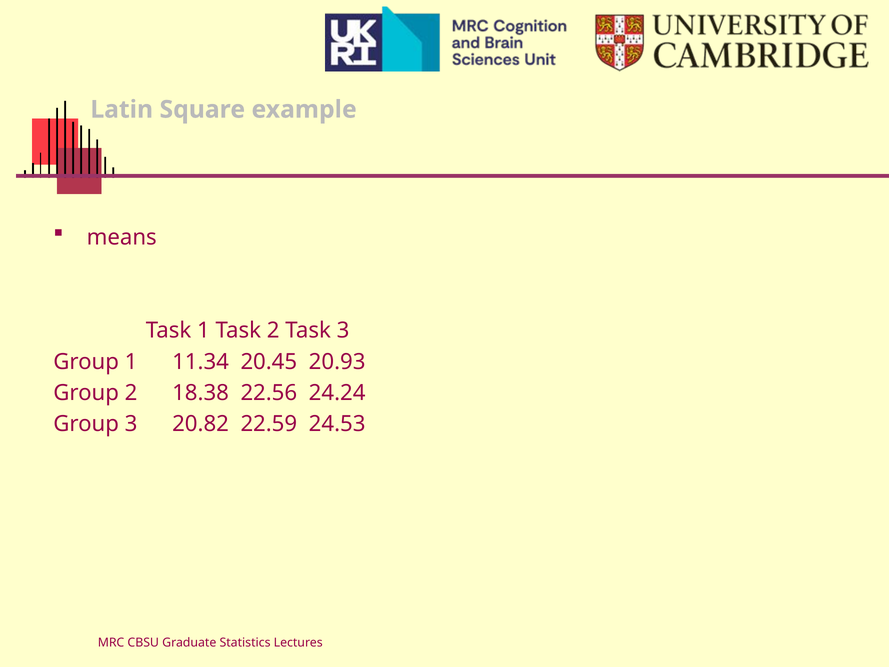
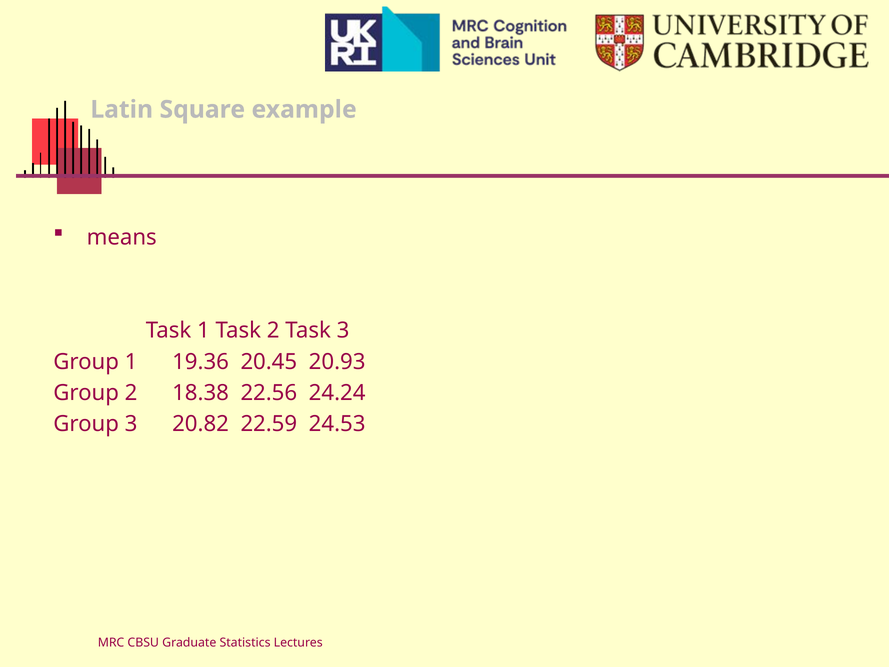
11.34: 11.34 -> 19.36
